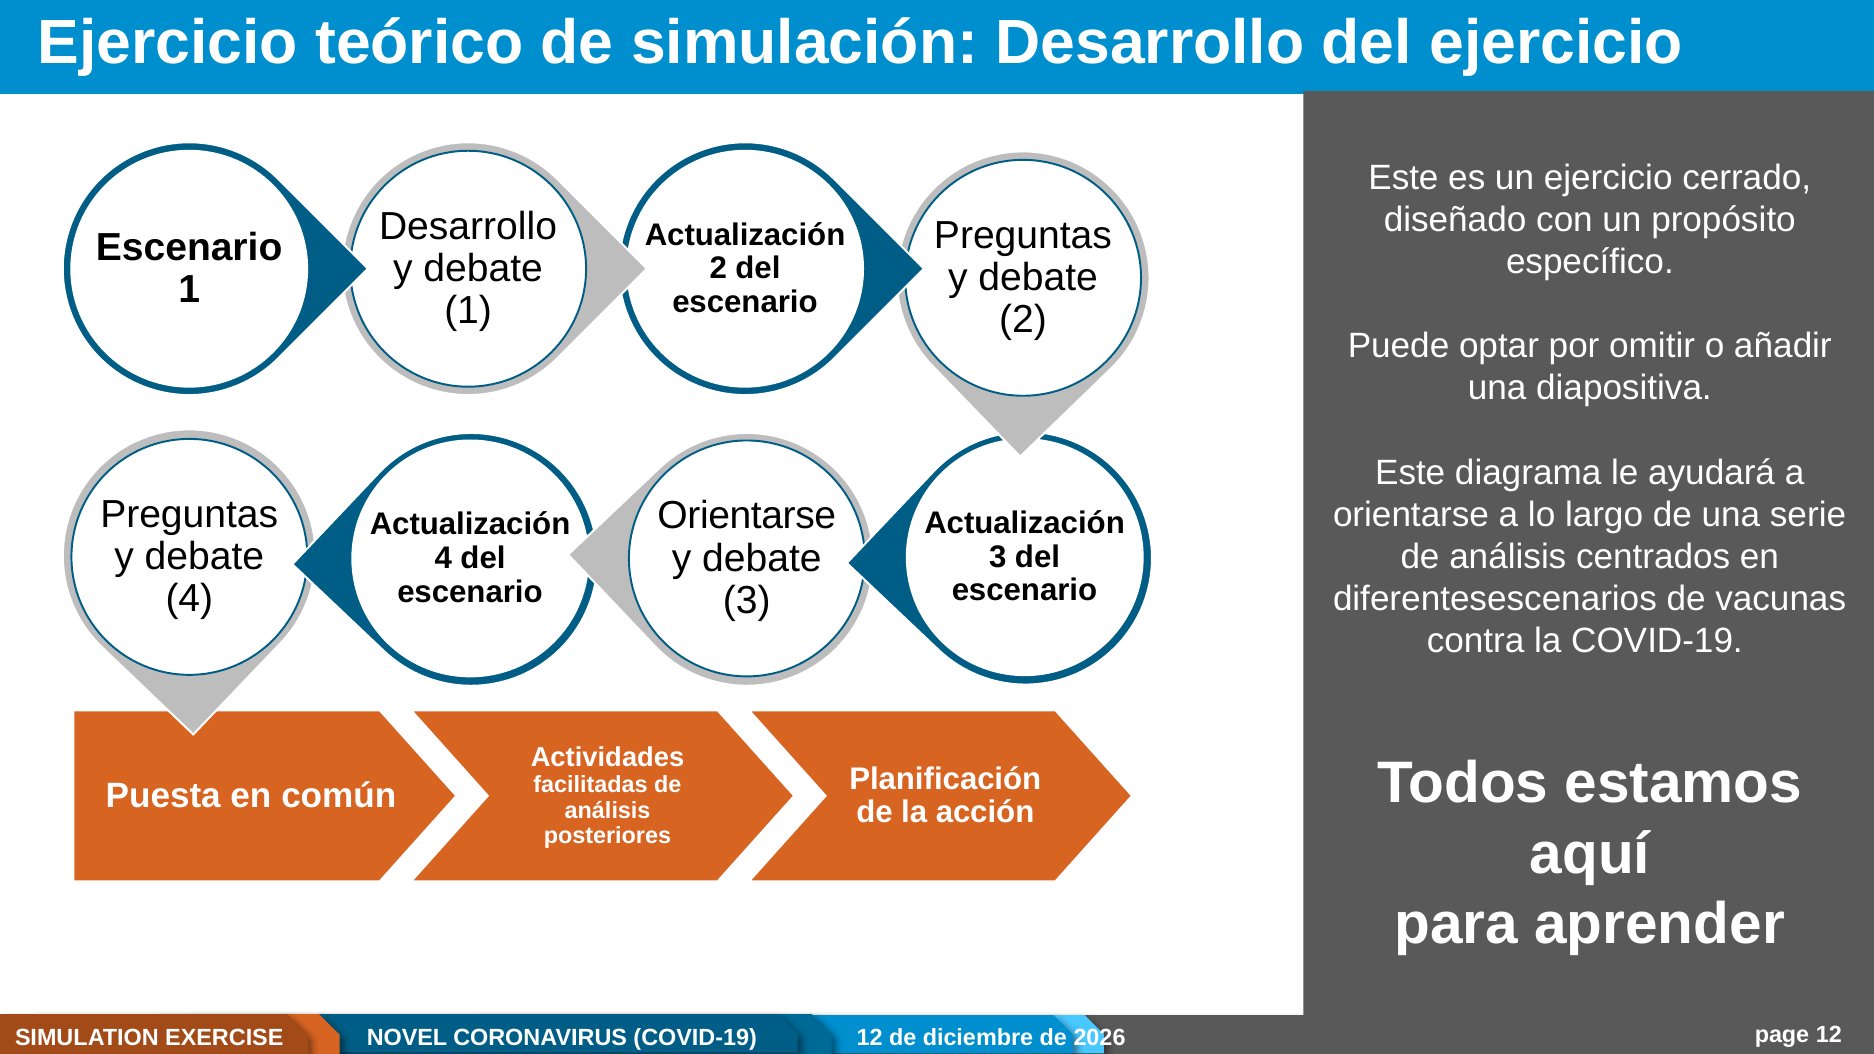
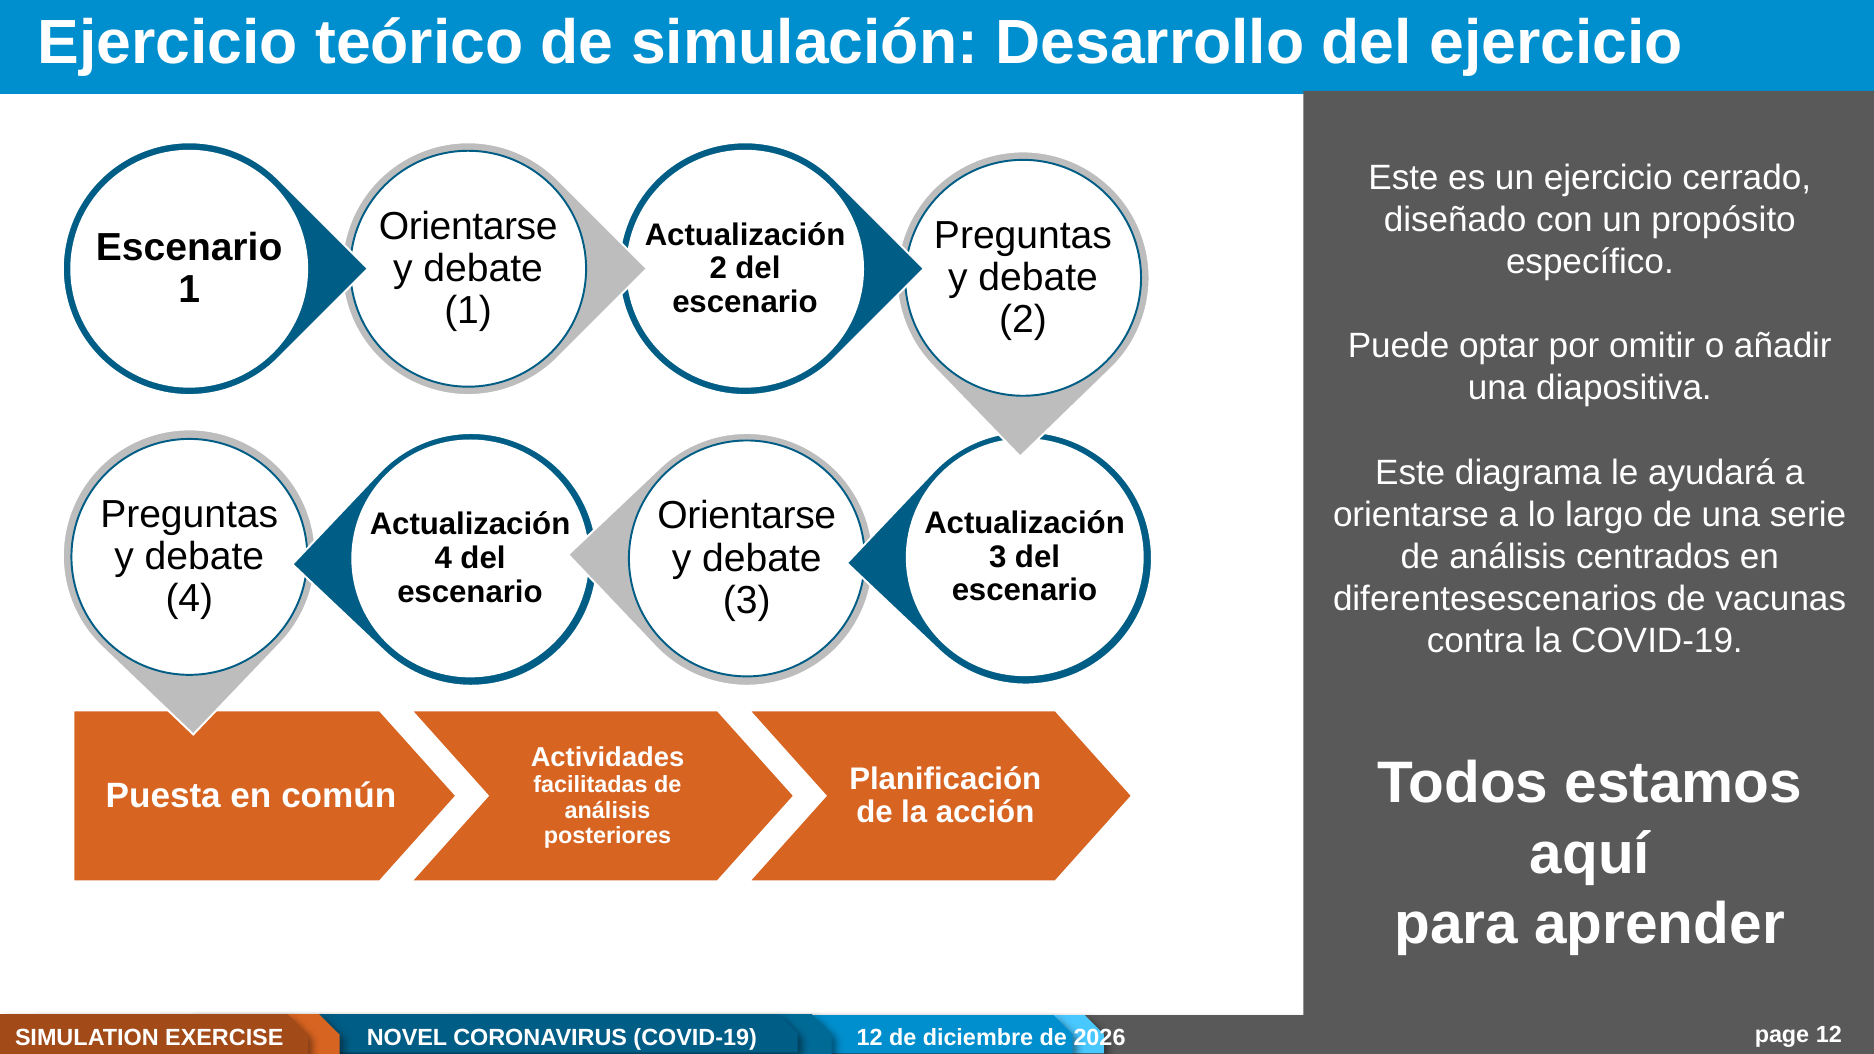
Desarrollo at (468, 226): Desarrollo -> Orientarse
